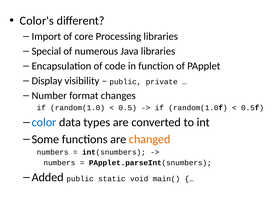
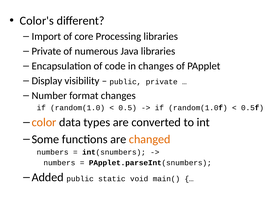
Special at (46, 51): Special -> Private
in function: function -> changes
color colour: blue -> orange
